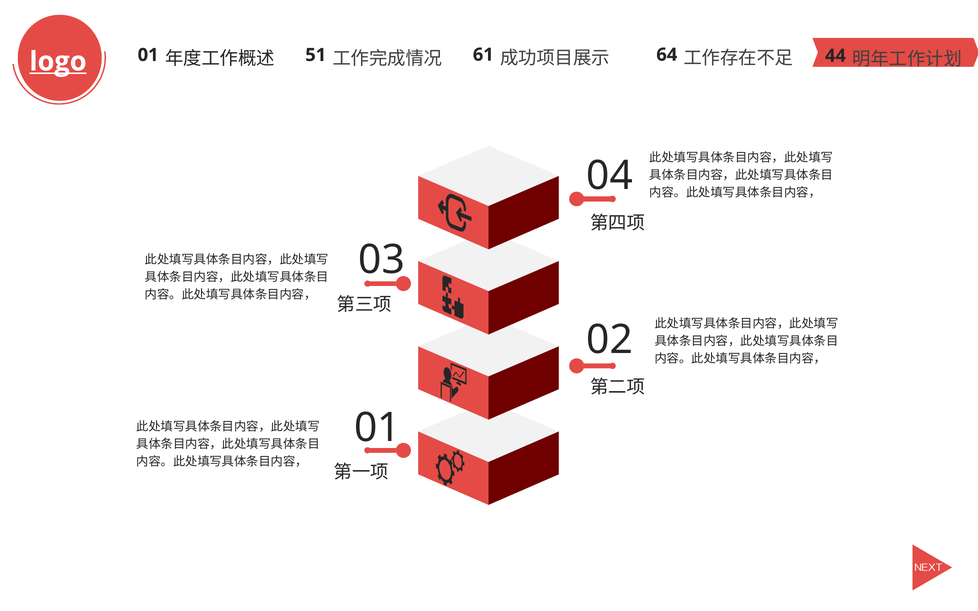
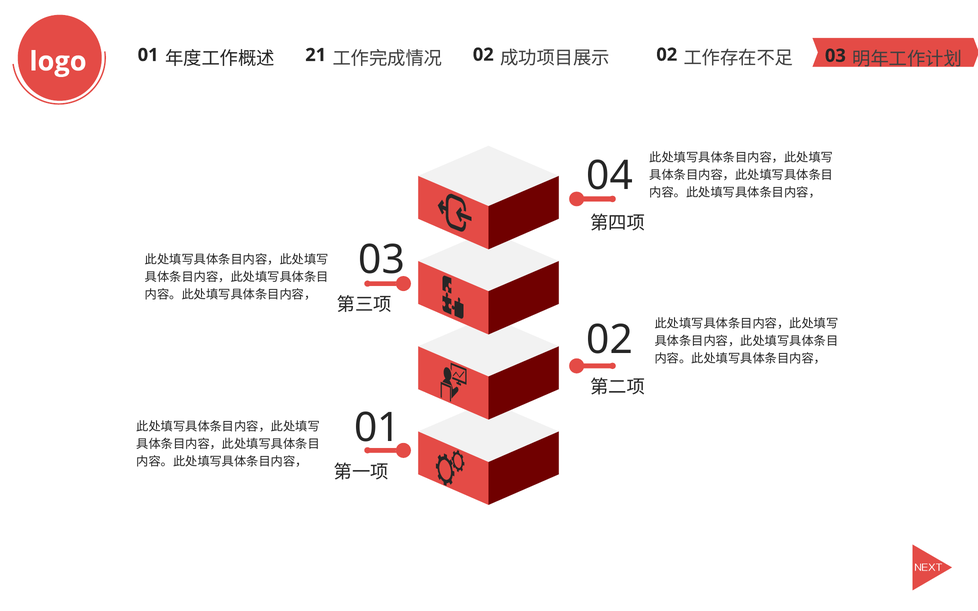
logo underline: present -> none
51: 51 -> 21
61 at (483, 55): 61 -> 02
64 at (667, 55): 64 -> 02
44 at (835, 56): 44 -> 03
